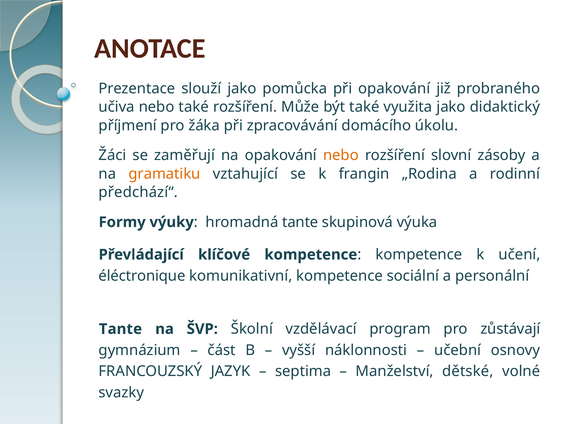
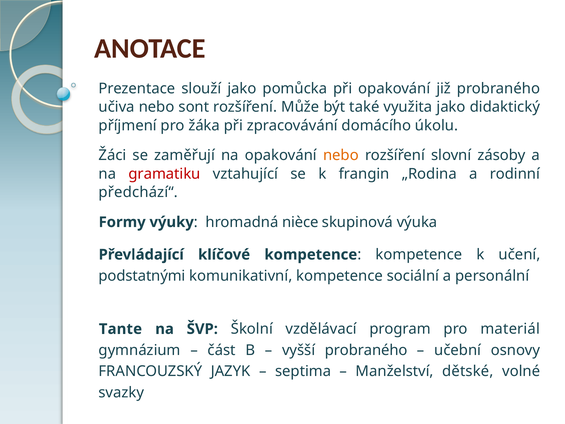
nebo také: také -> sont
gramatiku colour: orange -> red
hromadná tante: tante -> nièce
éléctronique: éléctronique -> podstatnými
zůstávají: zůstávají -> materiál
vyšší náklonnosti: náklonnosti -> probraného
